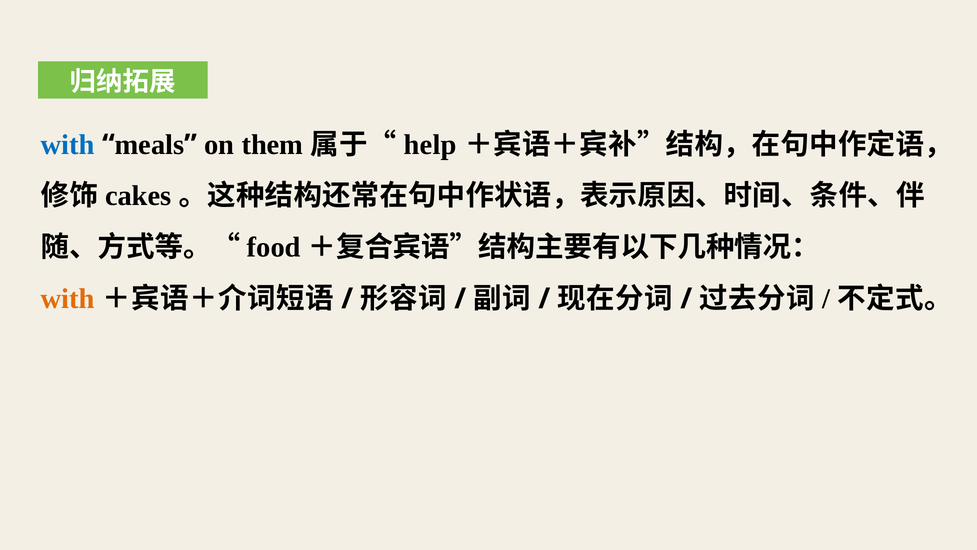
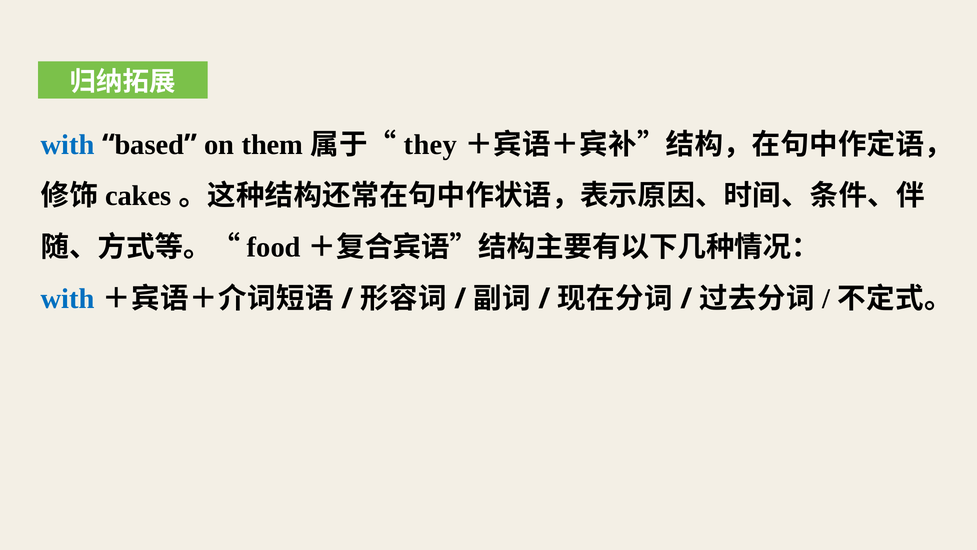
meals: meals -> based
help: help -> they
with at (68, 299) colour: orange -> blue
